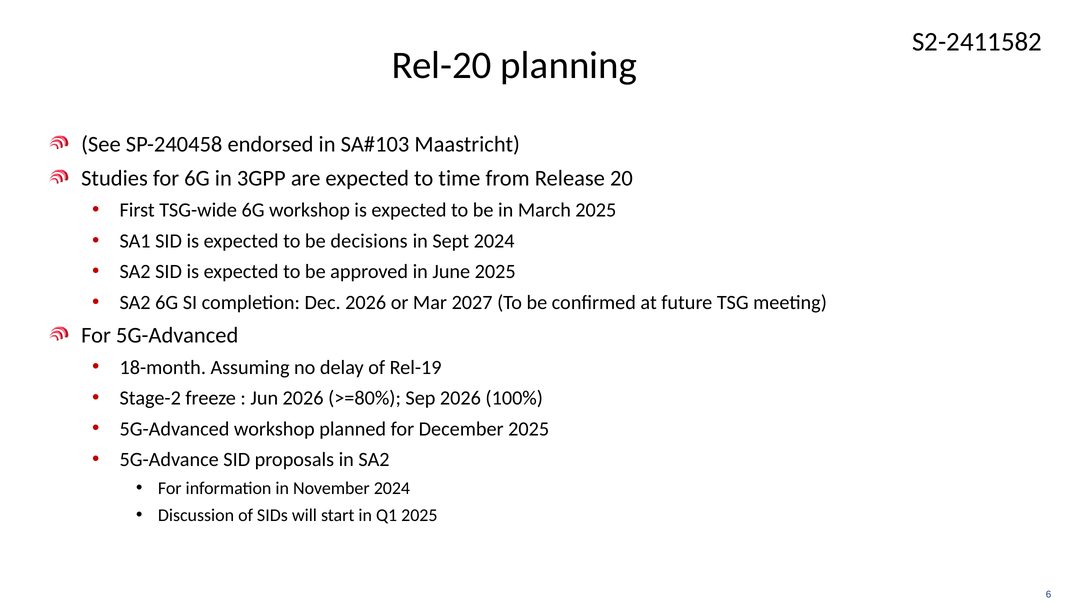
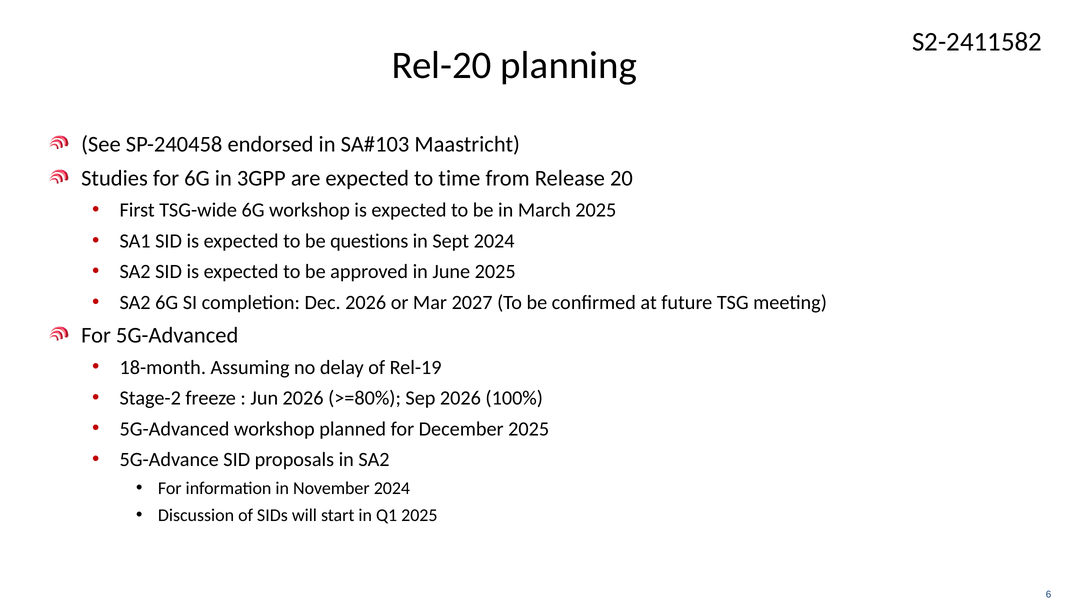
decisions: decisions -> questions
